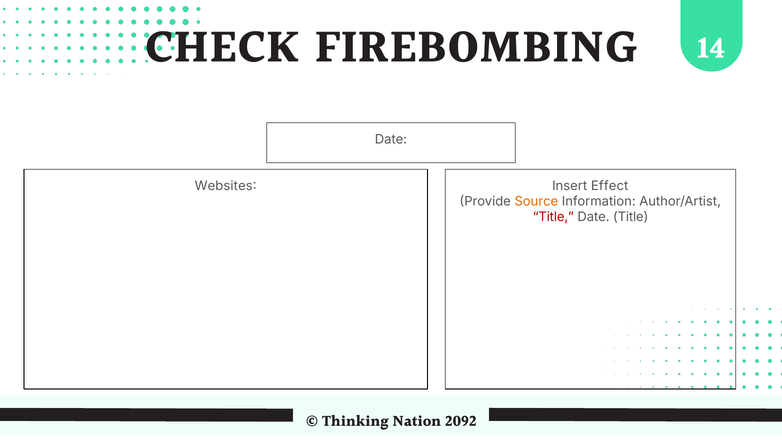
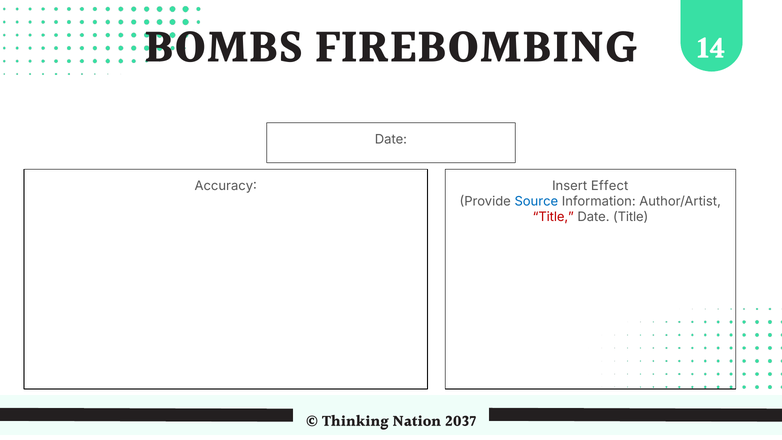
CHECK: CHECK -> BOMBS
Websites: Websites -> Accuracy
Source colour: orange -> blue
2092: 2092 -> 2037
